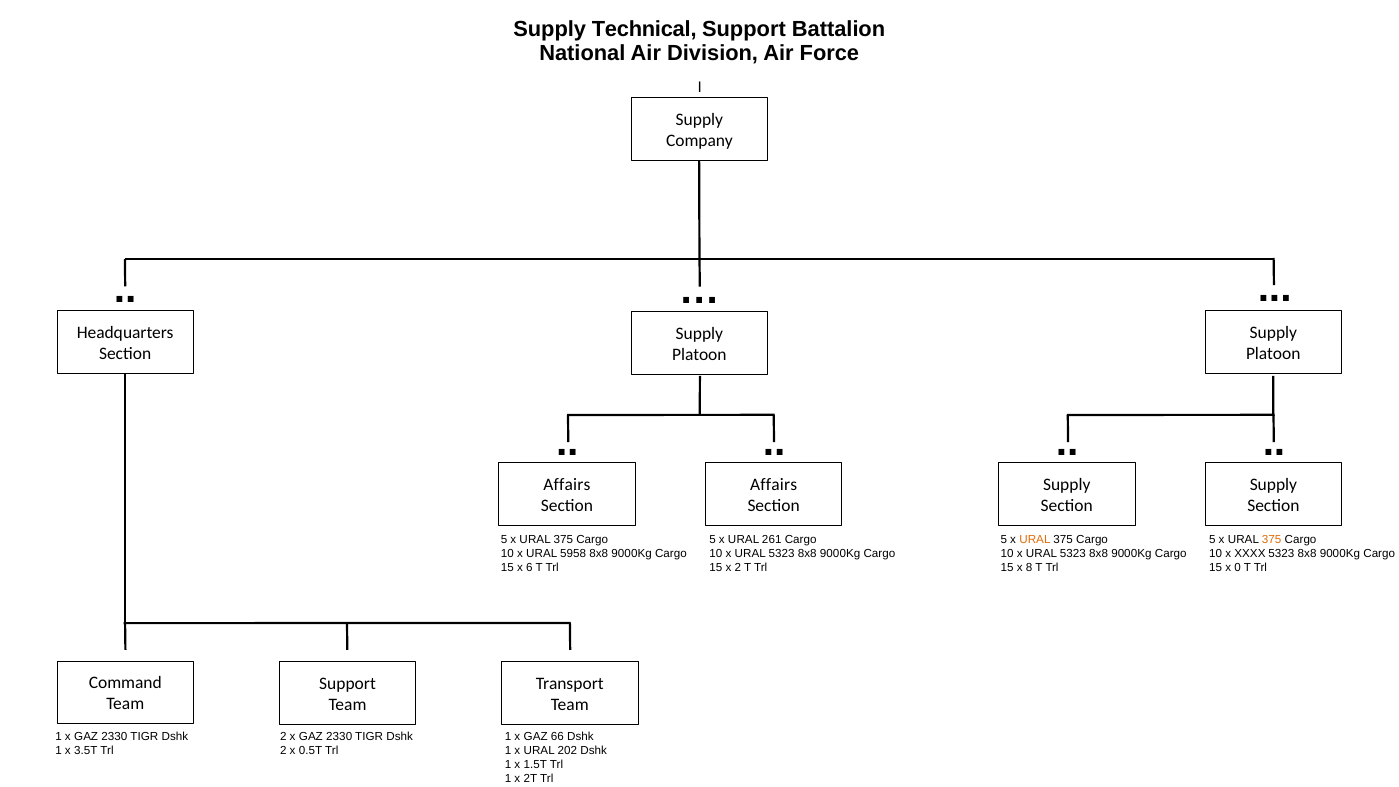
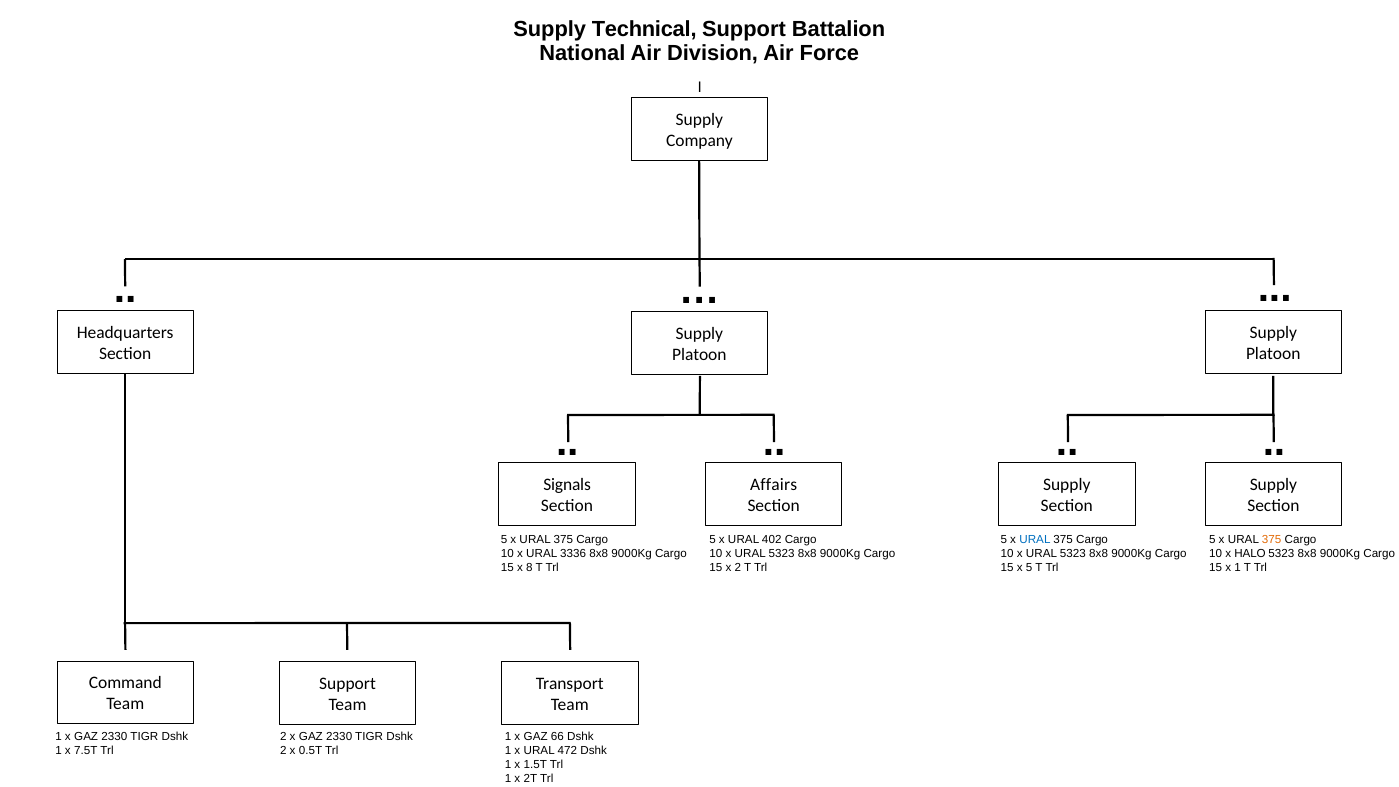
Affairs at (567, 484): Affairs -> Signals
261: 261 -> 402
URAL at (1035, 539) colour: orange -> blue
5958: 5958 -> 3336
XXXX: XXXX -> HALO
6: 6 -> 8
x 8: 8 -> 5
x 0: 0 -> 1
3.5T: 3.5T -> 7.5T
202: 202 -> 472
